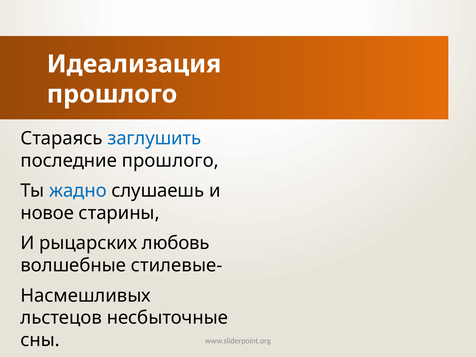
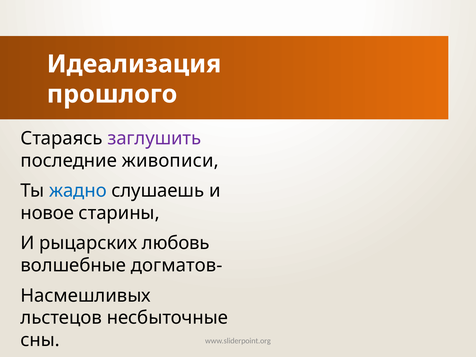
заглушить colour: blue -> purple
последние прошлого: прошлого -> живописи
стилевые-: стилевые- -> догматов-
